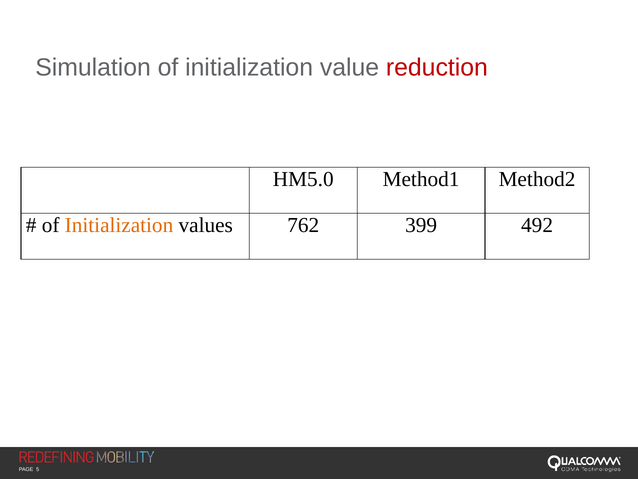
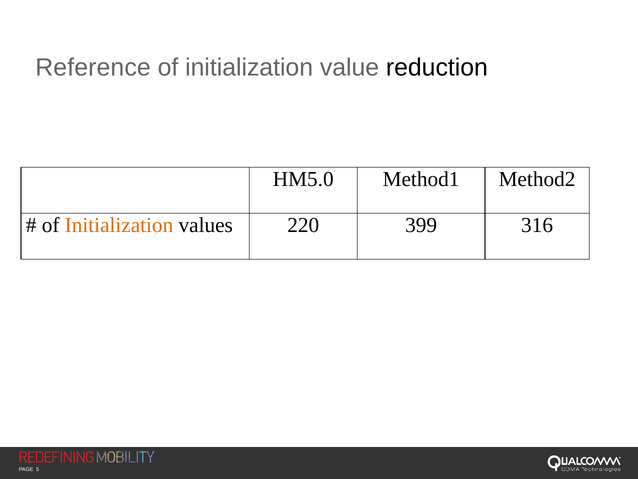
Simulation: Simulation -> Reference
reduction colour: red -> black
762: 762 -> 220
492: 492 -> 316
